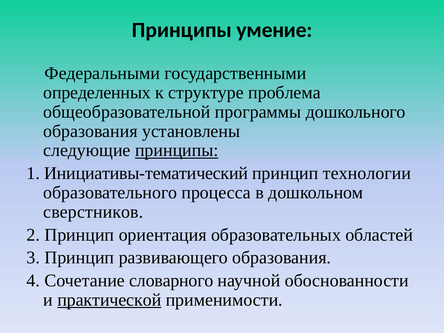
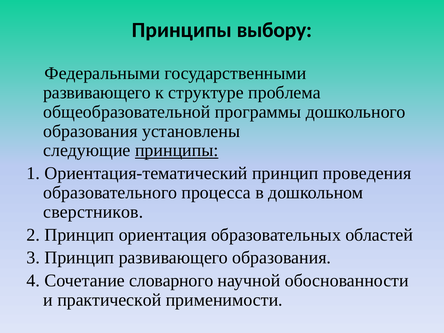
умение: умение -> выбору
определенных at (97, 92): определенных -> развивающего
Инициативы-тематический: Инициативы-тематический -> Ориентация-тематический
технологии: технологии -> проведения
практической underline: present -> none
